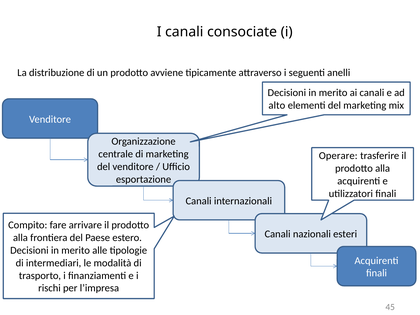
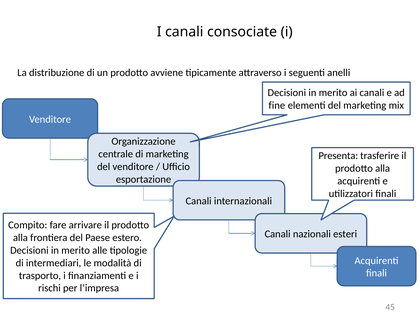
alto: alto -> fine
Operare: Operare -> Presenta
